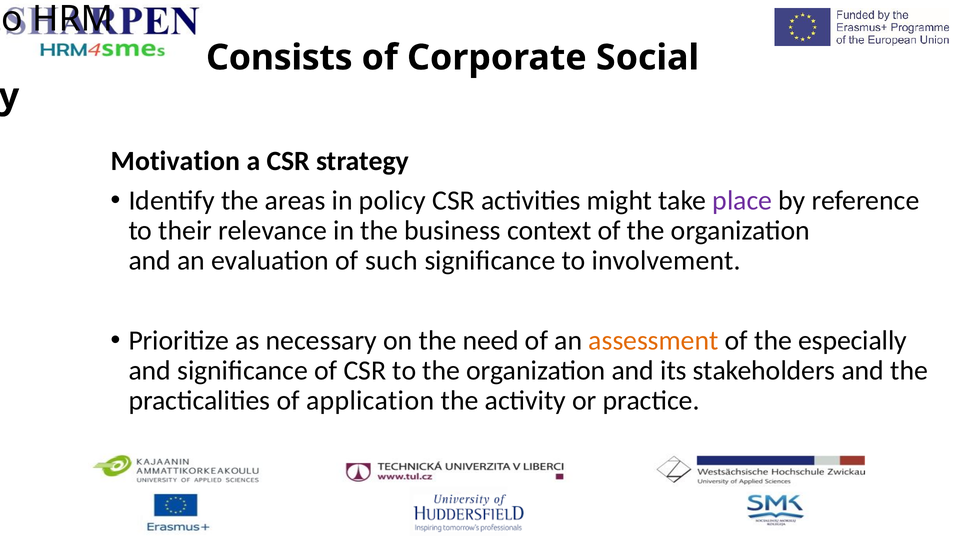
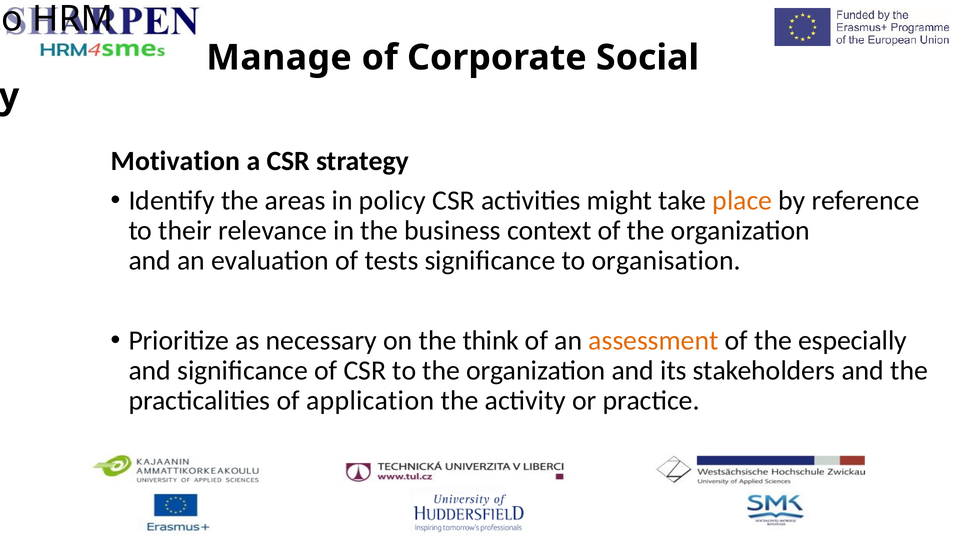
Consists: Consists -> Manage
place colour: purple -> orange
such: such -> tests
involvement: involvement -> organisation
need: need -> think
